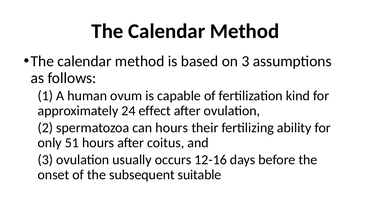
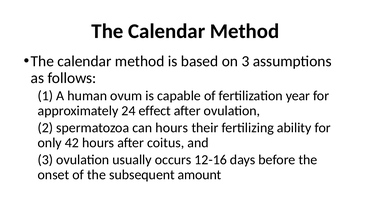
kind: kind -> year
51: 51 -> 42
suitable: suitable -> amount
